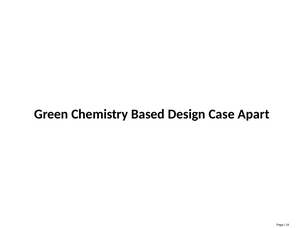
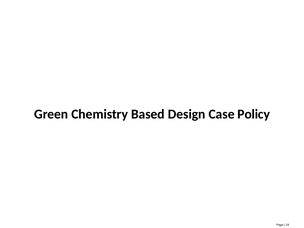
Apart: Apart -> Policy
